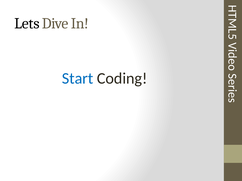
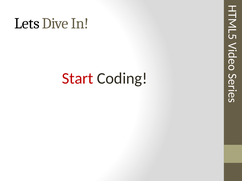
Start colour: blue -> red
